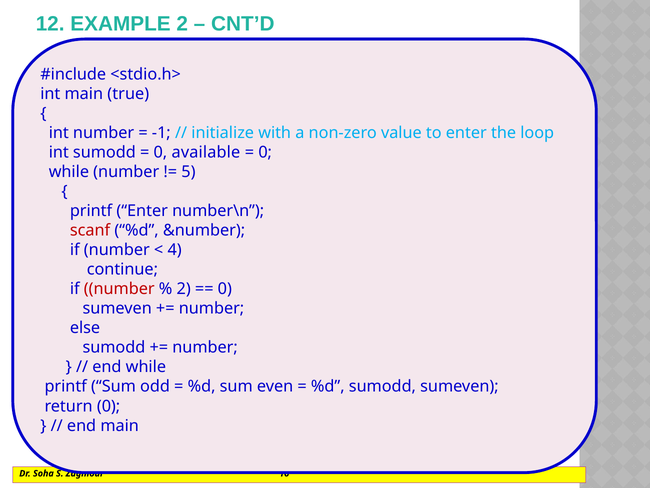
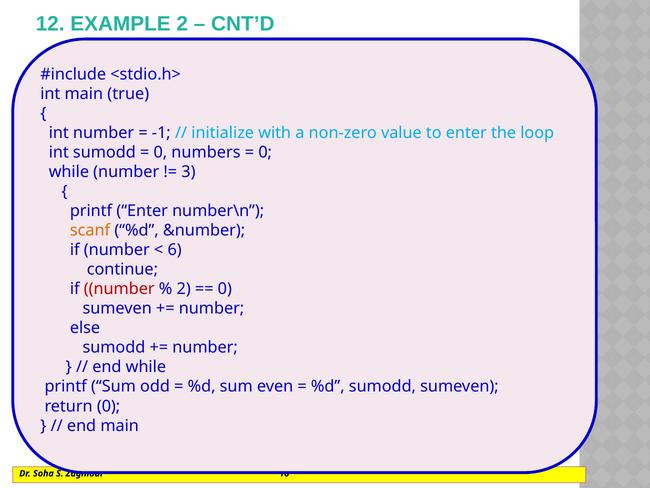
available: available -> numbers
5: 5 -> 3
scanf colour: red -> orange
4: 4 -> 6
